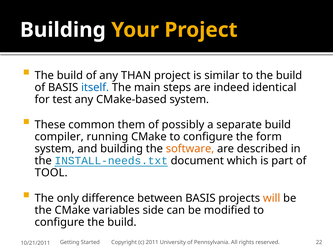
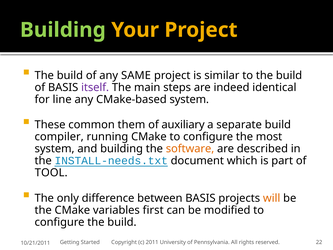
Building at (63, 30) colour: white -> light green
THAN: THAN -> SAME
itself colour: blue -> purple
test: test -> line
possibly: possibly -> auxiliary
form: form -> most
side: side -> first
